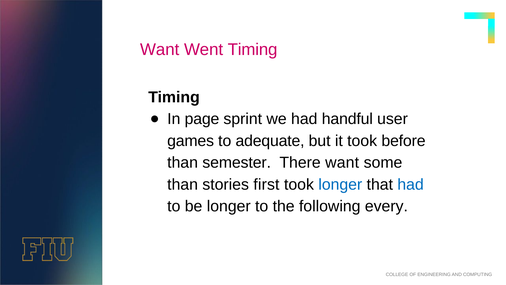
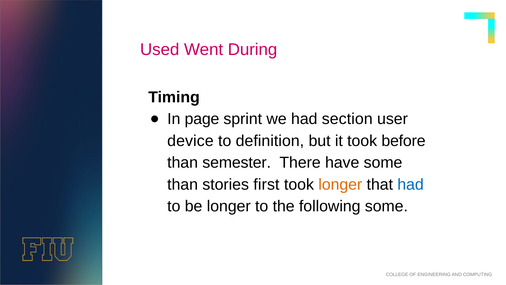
Want at (160, 49): Want -> Used
Went Timing: Timing -> During
handful: handful -> section
games: games -> device
adequate: adequate -> definition
There want: want -> have
longer at (340, 184) colour: blue -> orange
following every: every -> some
